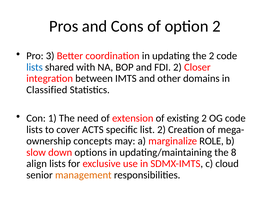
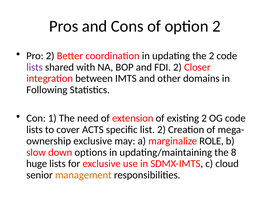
Pro 3: 3 -> 2
lists at (35, 67) colour: blue -> purple
Classified: Classified -> Following
concepts at (93, 141): concepts -> exclusive
align: align -> huge
